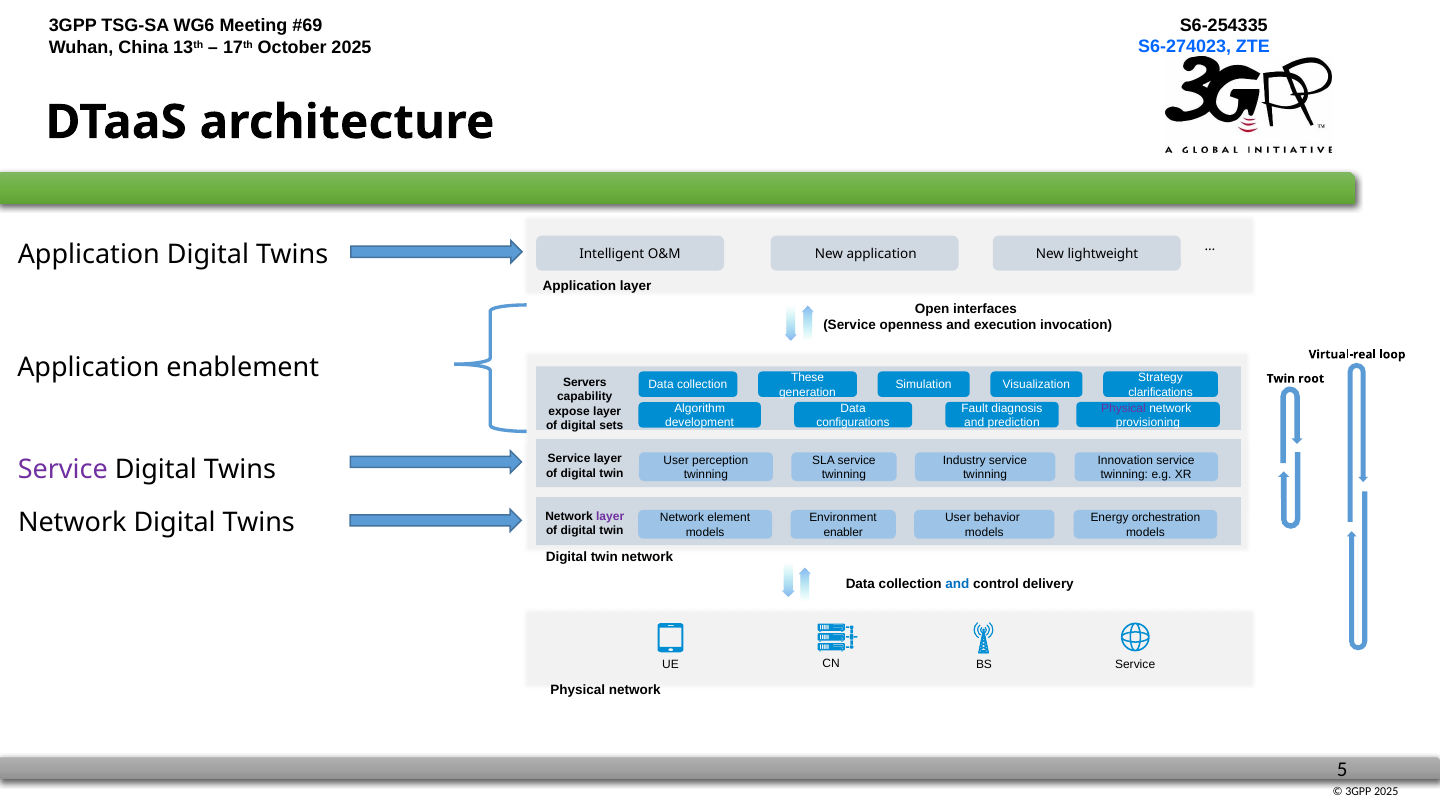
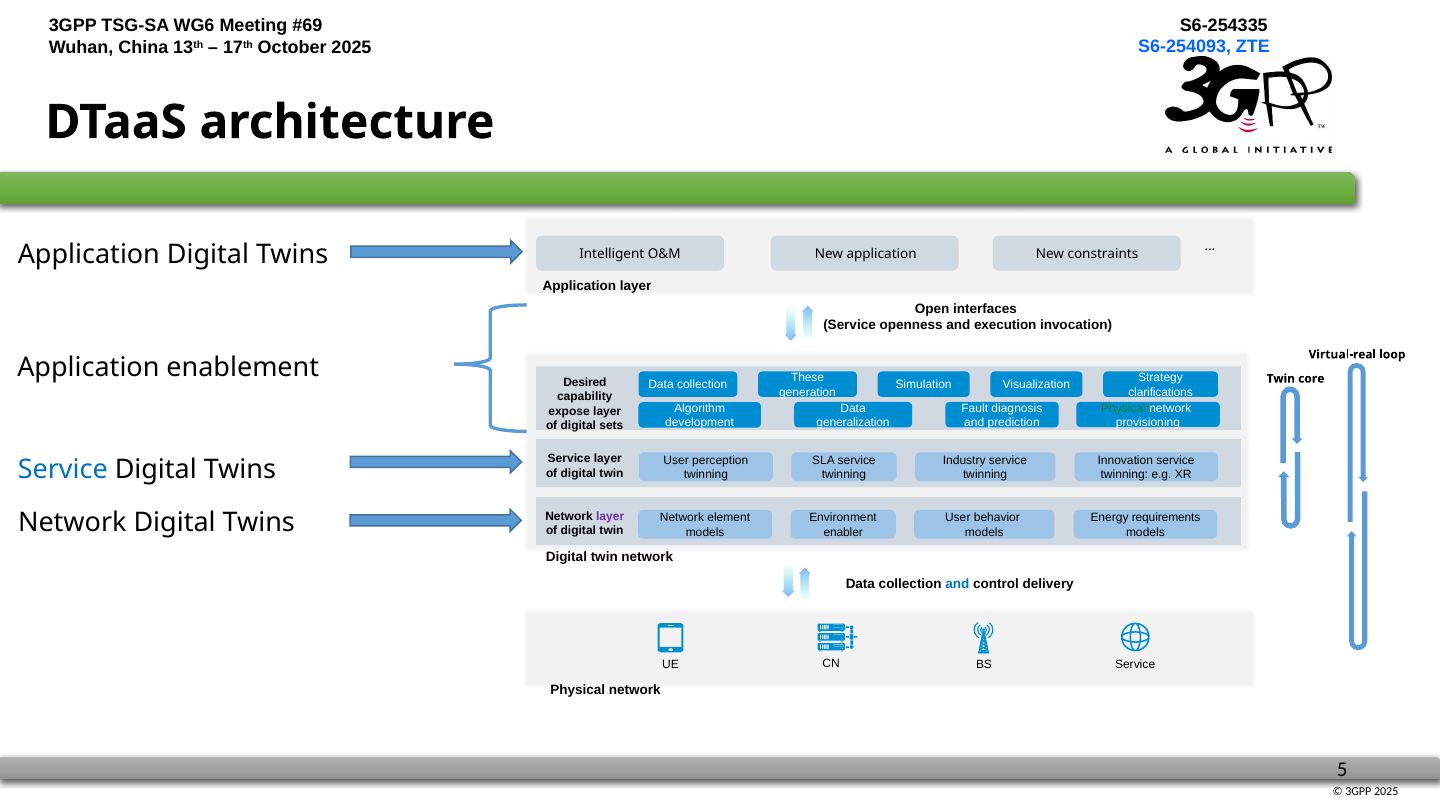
S6-274023: S6-274023 -> S6-254093
lightweight: lightweight -> constraints
root: root -> core
Servers: Servers -> Desired
Physical at (1123, 408) colour: purple -> green
configurations: configurations -> generalization
Service at (63, 470) colour: purple -> blue
orchestration: orchestration -> requirements
